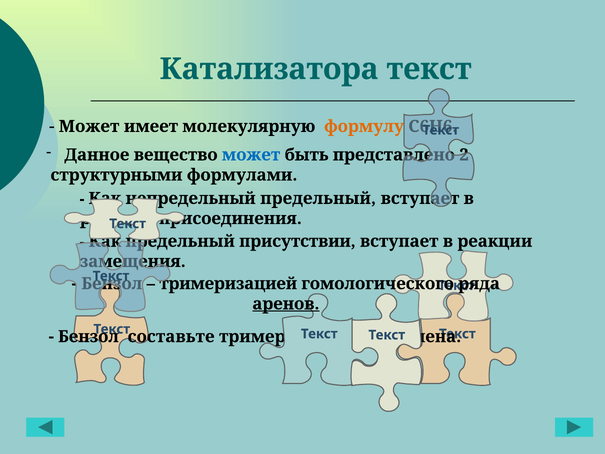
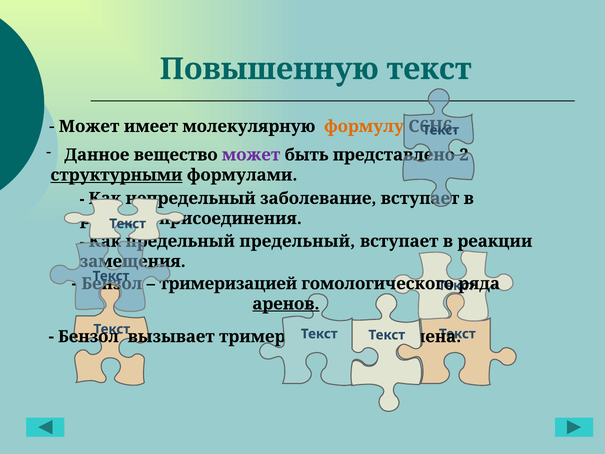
Катализатора: Катализатора -> Повышенную
может at (251, 155) colour: blue -> purple
структурными underline: none -> present
предельный at (318, 198): предельный -> заболевание
присутствии at (297, 241): присутствии -> предельный
составьте: составьте -> вызывает
